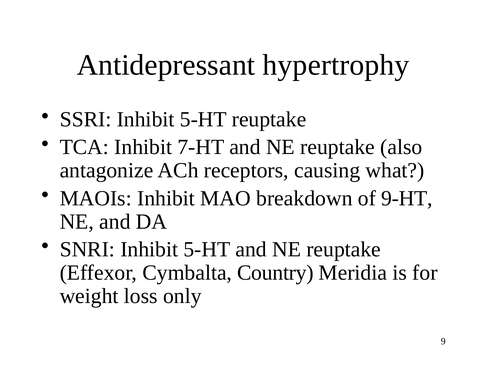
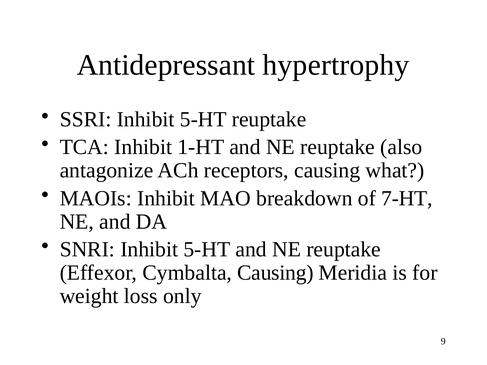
7-HT: 7-HT -> 1-HT
9-HT: 9-HT -> 7-HT
Cymbalta Country: Country -> Causing
